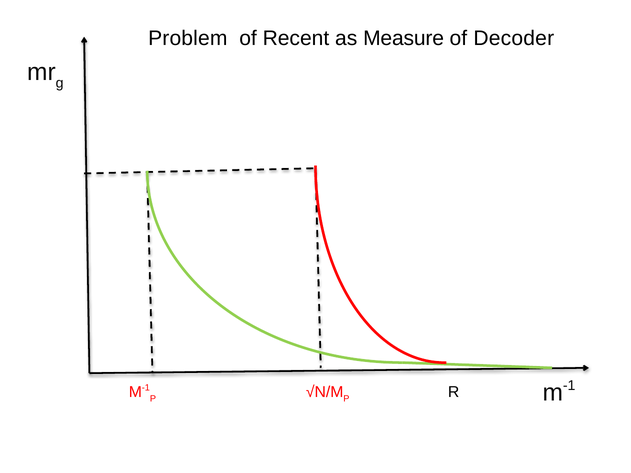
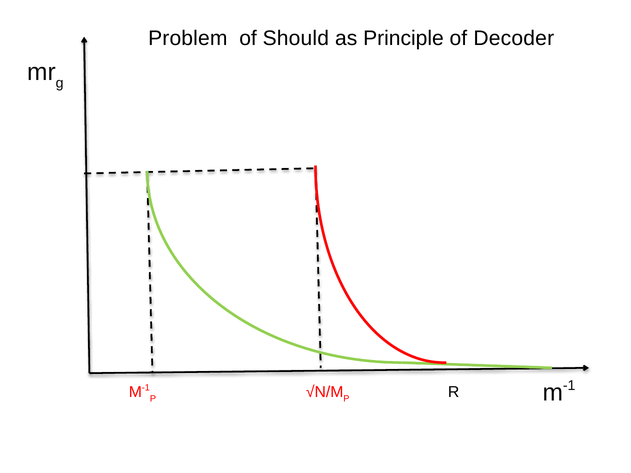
Recent: Recent -> Should
Measure: Measure -> Principle
